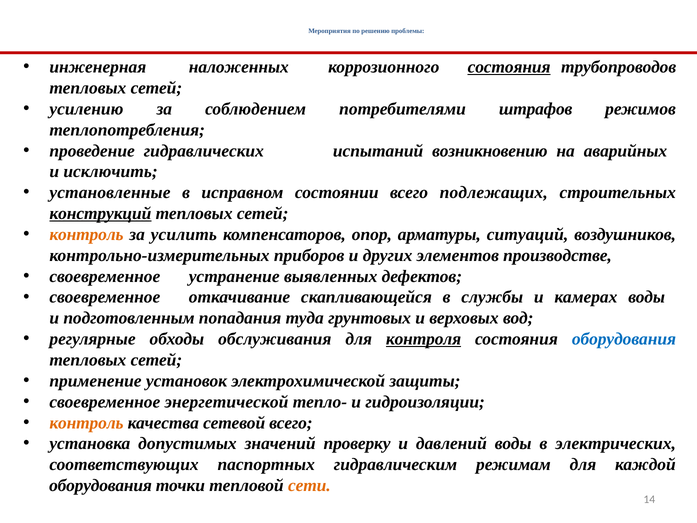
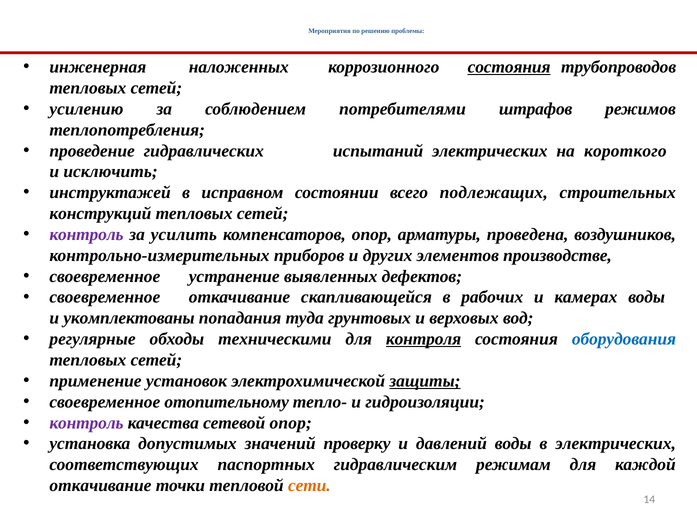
испытаний возникновению: возникновению -> электрических
аварийных: аварийных -> короткого
установленные: установленные -> инструктажей
конструкций underline: present -> none
контроль at (86, 234) colour: orange -> purple
ситуаций: ситуаций -> проведена
службы: службы -> рабочих
подготовленным: подготовленным -> укомплектованы
обслуживания: обслуживания -> техническими
защиты underline: none -> present
энергетической: энергетической -> отопительному
контроль at (86, 423) colour: orange -> purple
сетевой всего: всего -> опор
оборудования at (101, 485): оборудования -> откачивание
